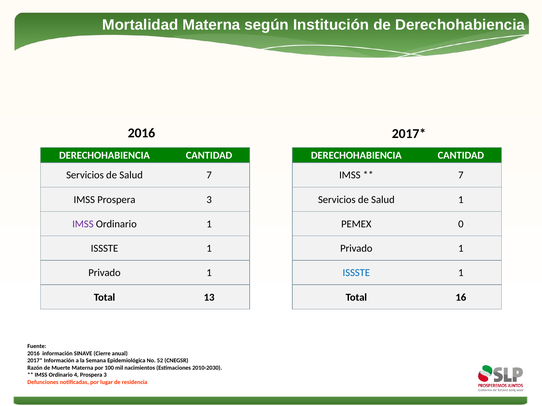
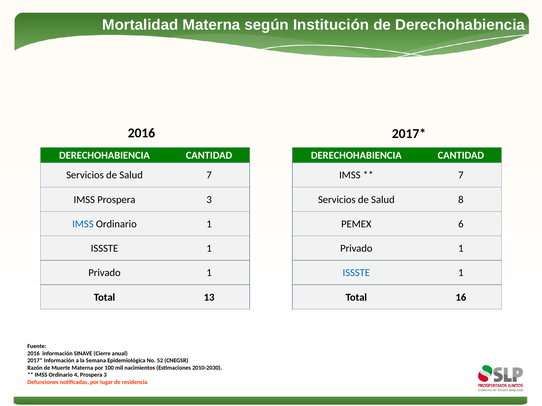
Salud 1: 1 -> 8
IMSS at (83, 224) colour: purple -> blue
0: 0 -> 6
